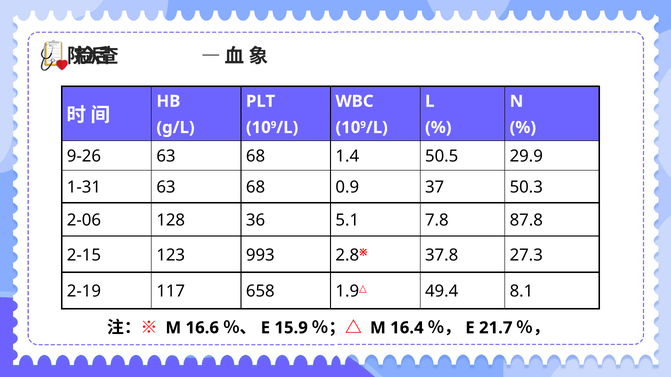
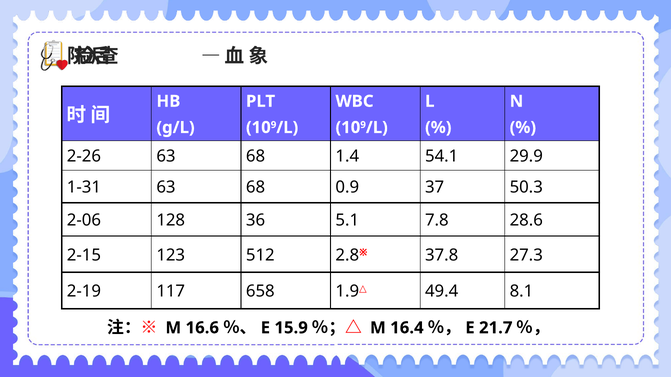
9-26: 9-26 -> 2-26
50.5: 50.5 -> 54.1
87.8: 87.8 -> 28.6
993: 993 -> 512
